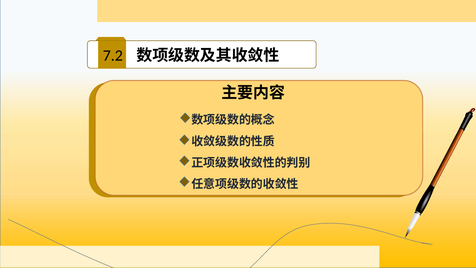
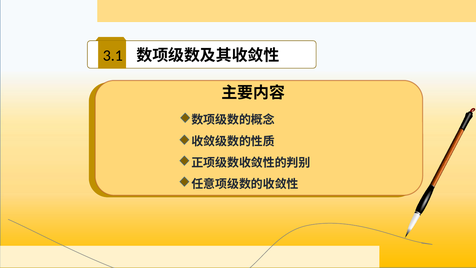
7.2: 7.2 -> 3.1
